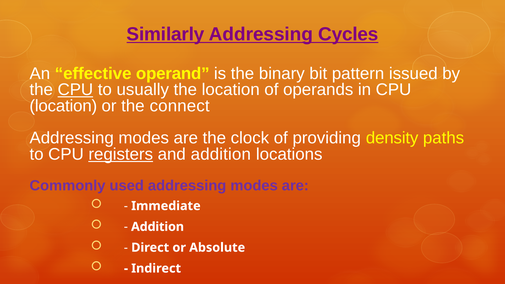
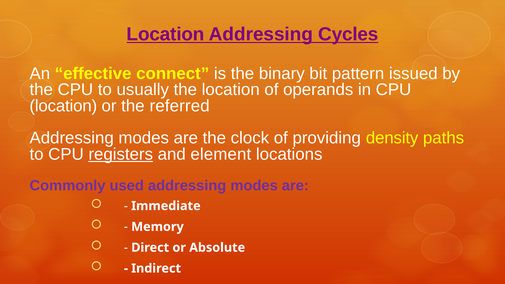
Similarly at (166, 34): Similarly -> Location
operand: operand -> connect
CPU at (75, 90) underline: present -> none
connect: connect -> referred
and addition: addition -> element
Addition at (158, 227): Addition -> Memory
